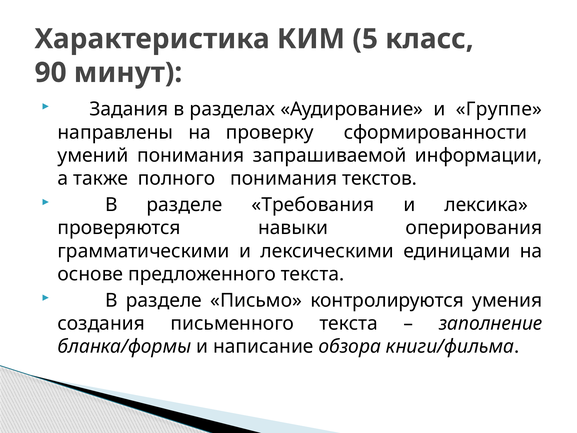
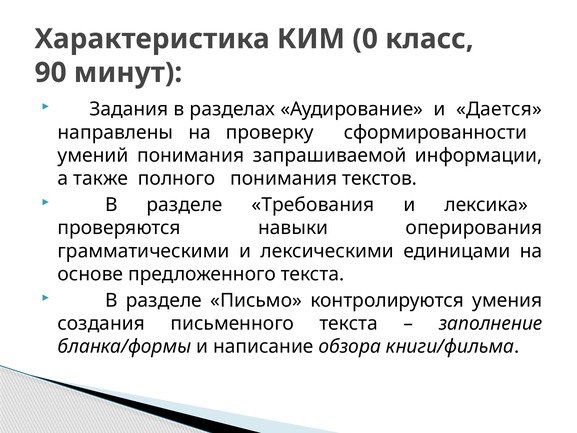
5: 5 -> 0
Группе: Группе -> Дается
